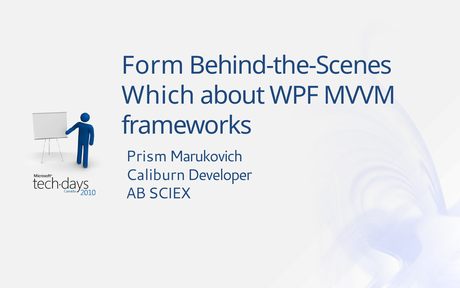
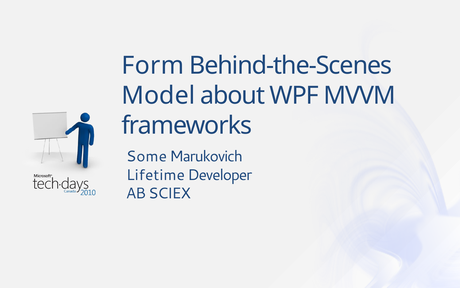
Which: Which -> Model
Prism: Prism -> Some
Caliburn: Caliburn -> Lifetime
